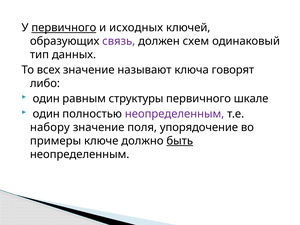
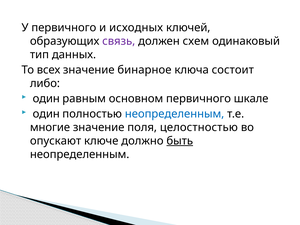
первичного at (64, 28) underline: present -> none
называют: называют -> бинарное
говорят: говорят -> состоит
структуры: структуры -> основном
неопределенным at (175, 114) colour: purple -> blue
набору: набору -> многие
упорядочение: упорядочение -> целостностью
примеры: примеры -> опускают
